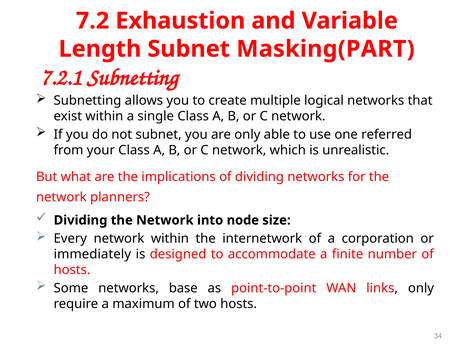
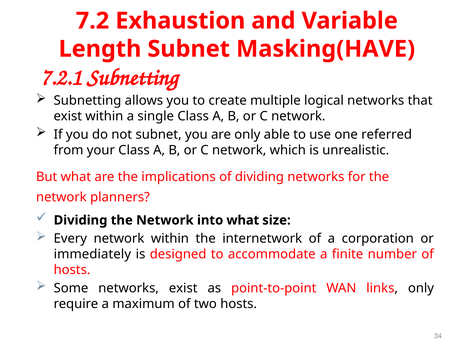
Masking(PART: Masking(PART -> Masking(HAVE
into node: node -> what
networks base: base -> exist
